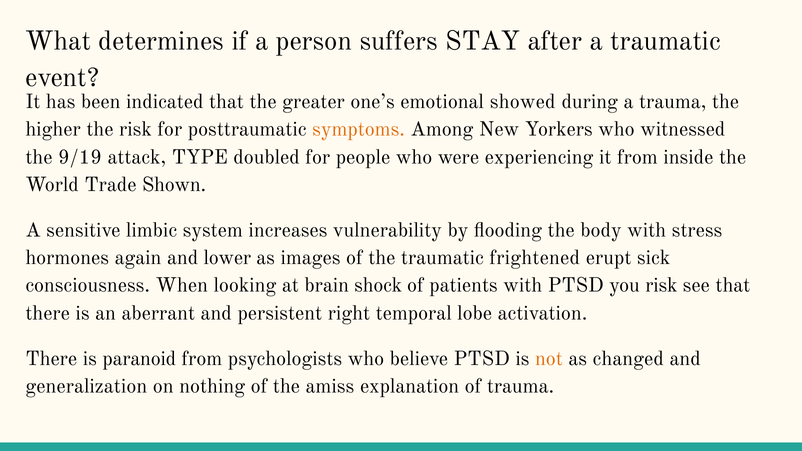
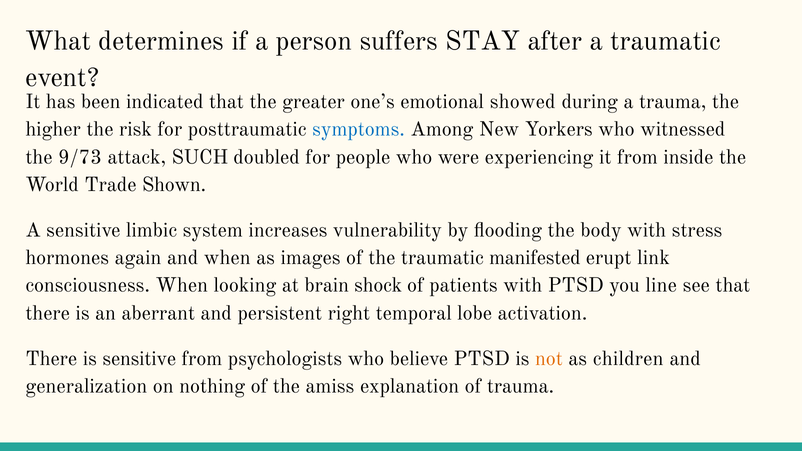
symptoms colour: orange -> blue
9/19: 9/19 -> 9/73
TYPE: TYPE -> SUCH
and lower: lower -> when
frightened: frightened -> manifested
sick: sick -> link
you risk: risk -> line
is paranoid: paranoid -> sensitive
changed: changed -> children
